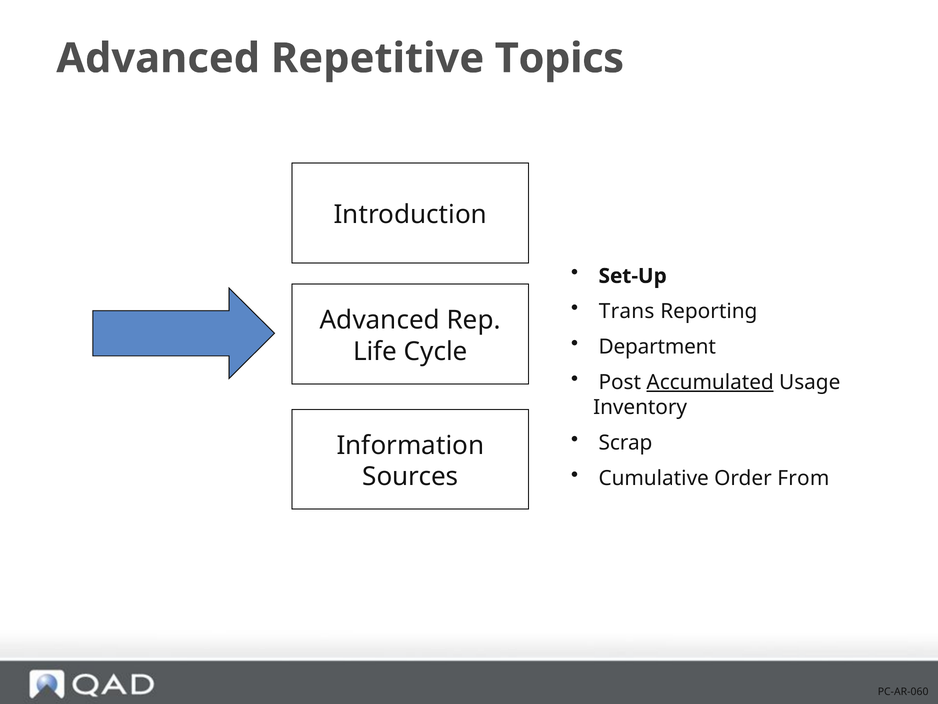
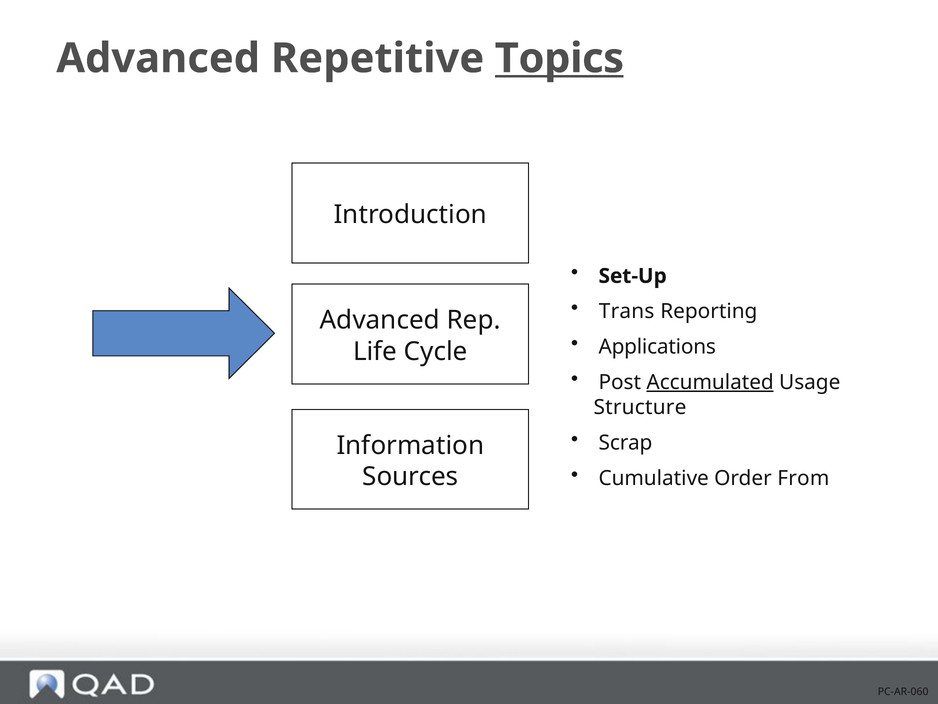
Topics underline: none -> present
Department: Department -> Applications
Inventory: Inventory -> Structure
